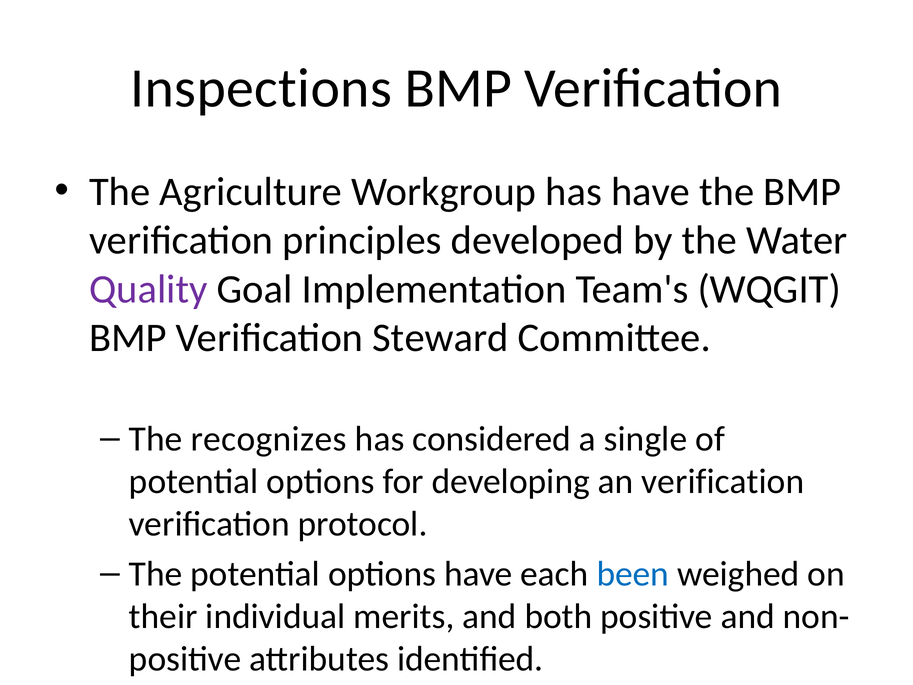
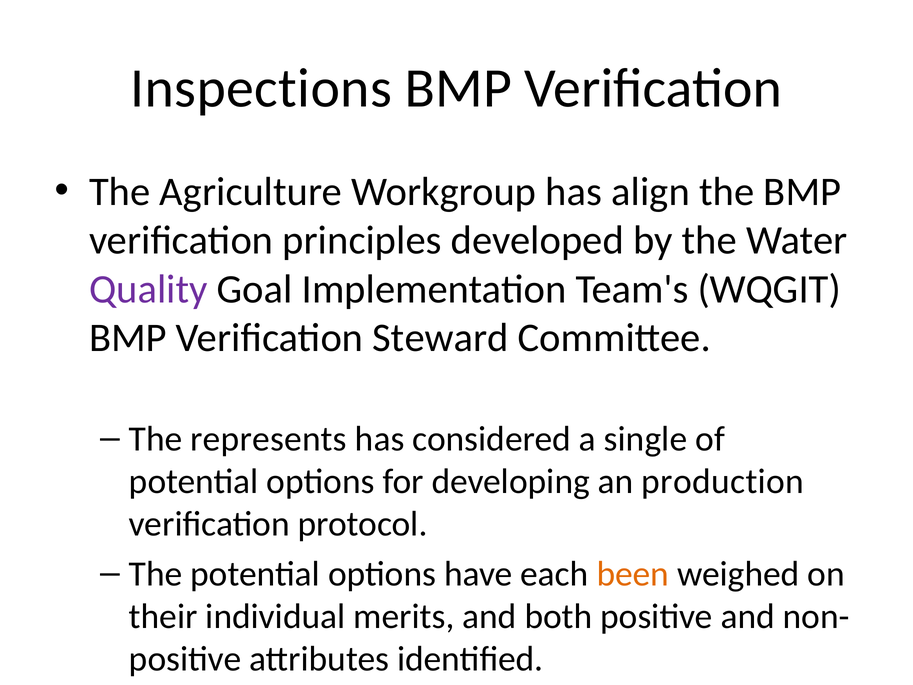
has have: have -> align
recognizes: recognizes -> represents
an verification: verification -> production
been colour: blue -> orange
